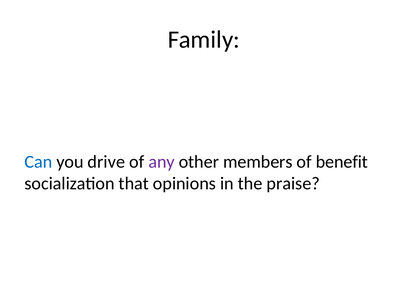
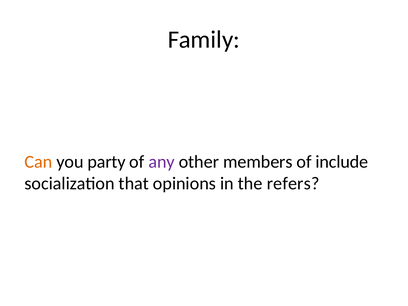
Can colour: blue -> orange
drive: drive -> party
benefit: benefit -> include
praise: praise -> refers
